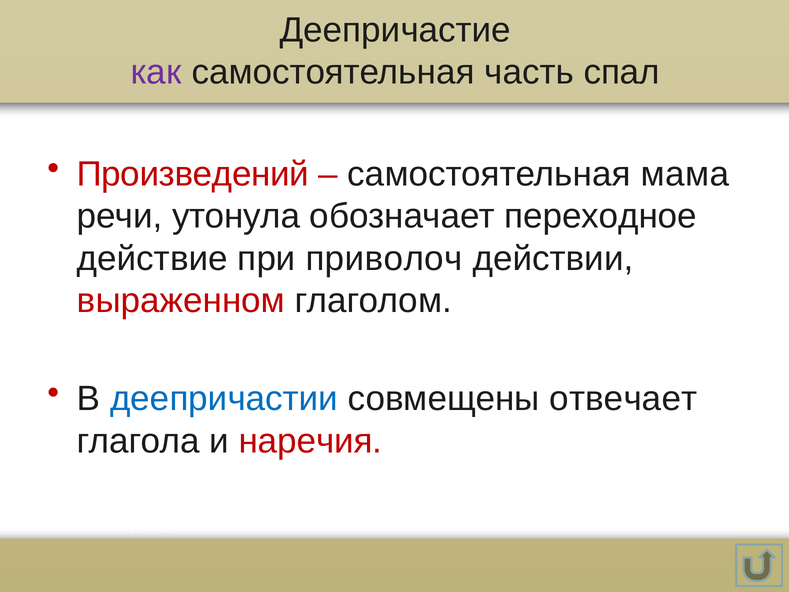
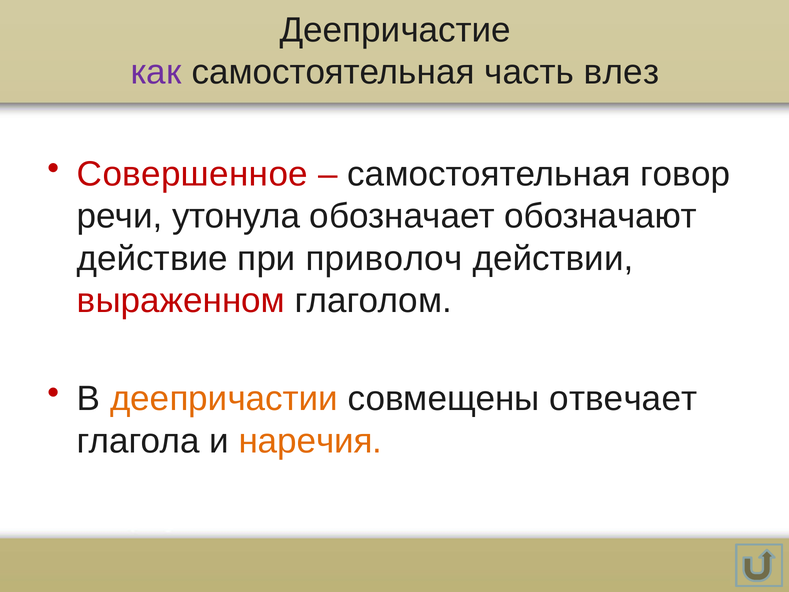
спал: спал -> влез
Произведений: Произведений -> Совершенное
мама: мама -> говор
переходное: переходное -> обозначают
деепричастии colour: blue -> orange
наречия colour: red -> orange
